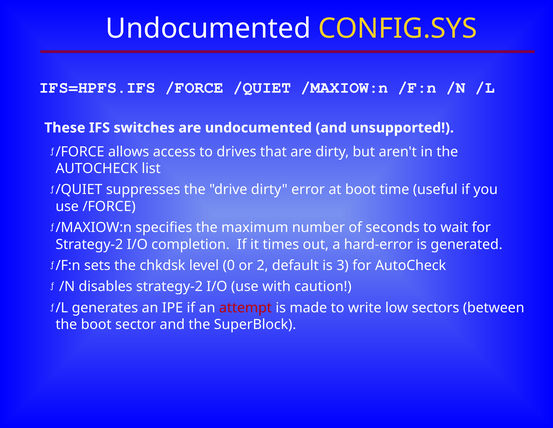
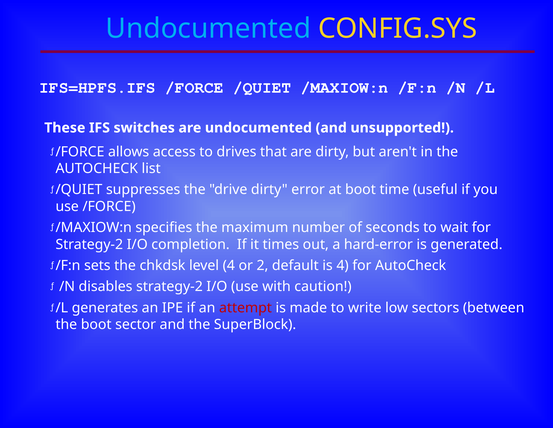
Undocumented at (208, 29) colour: white -> light blue
level 0: 0 -> 4
is 3: 3 -> 4
